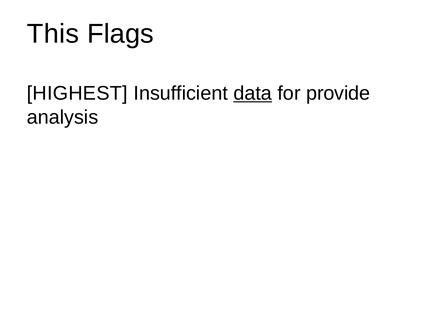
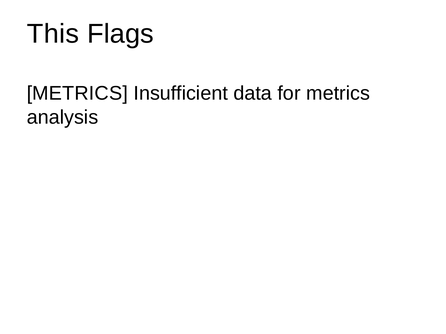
HIGHEST at (77, 94): HIGHEST -> METRICS
data underline: present -> none
for provide: provide -> metrics
